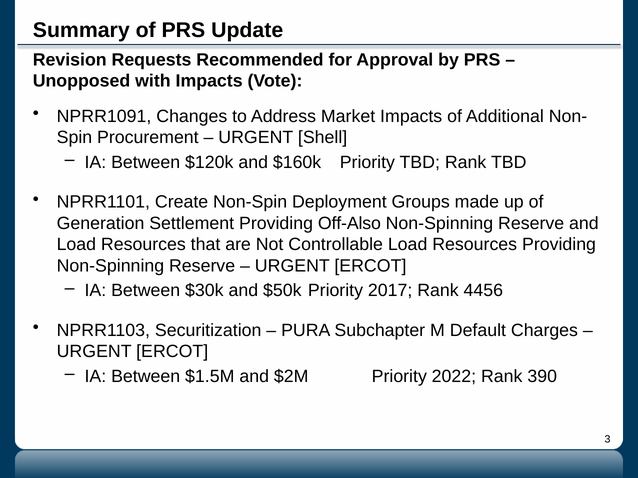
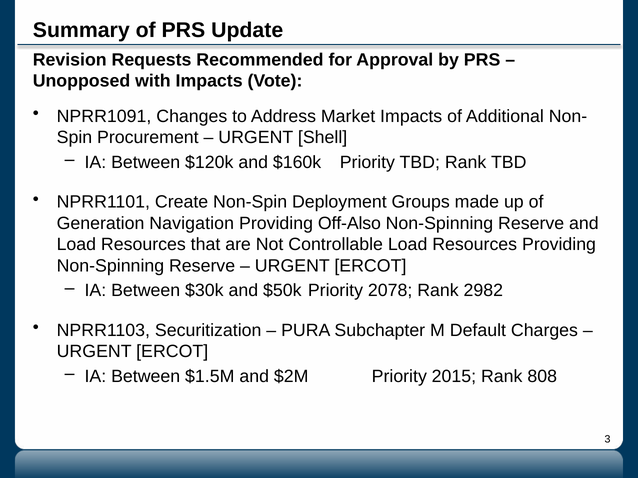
Settlement: Settlement -> Navigation
2017: 2017 -> 2078
4456: 4456 -> 2982
2022: 2022 -> 2015
390: 390 -> 808
